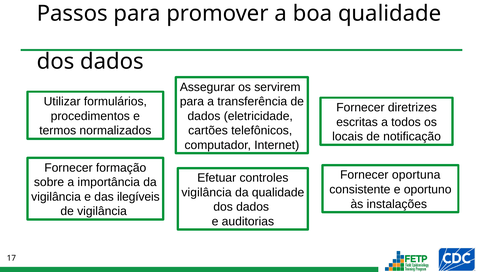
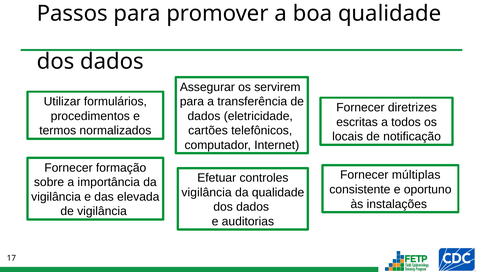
oportuna: oportuna -> múltiplas
ilegíveis: ilegíveis -> elevada
